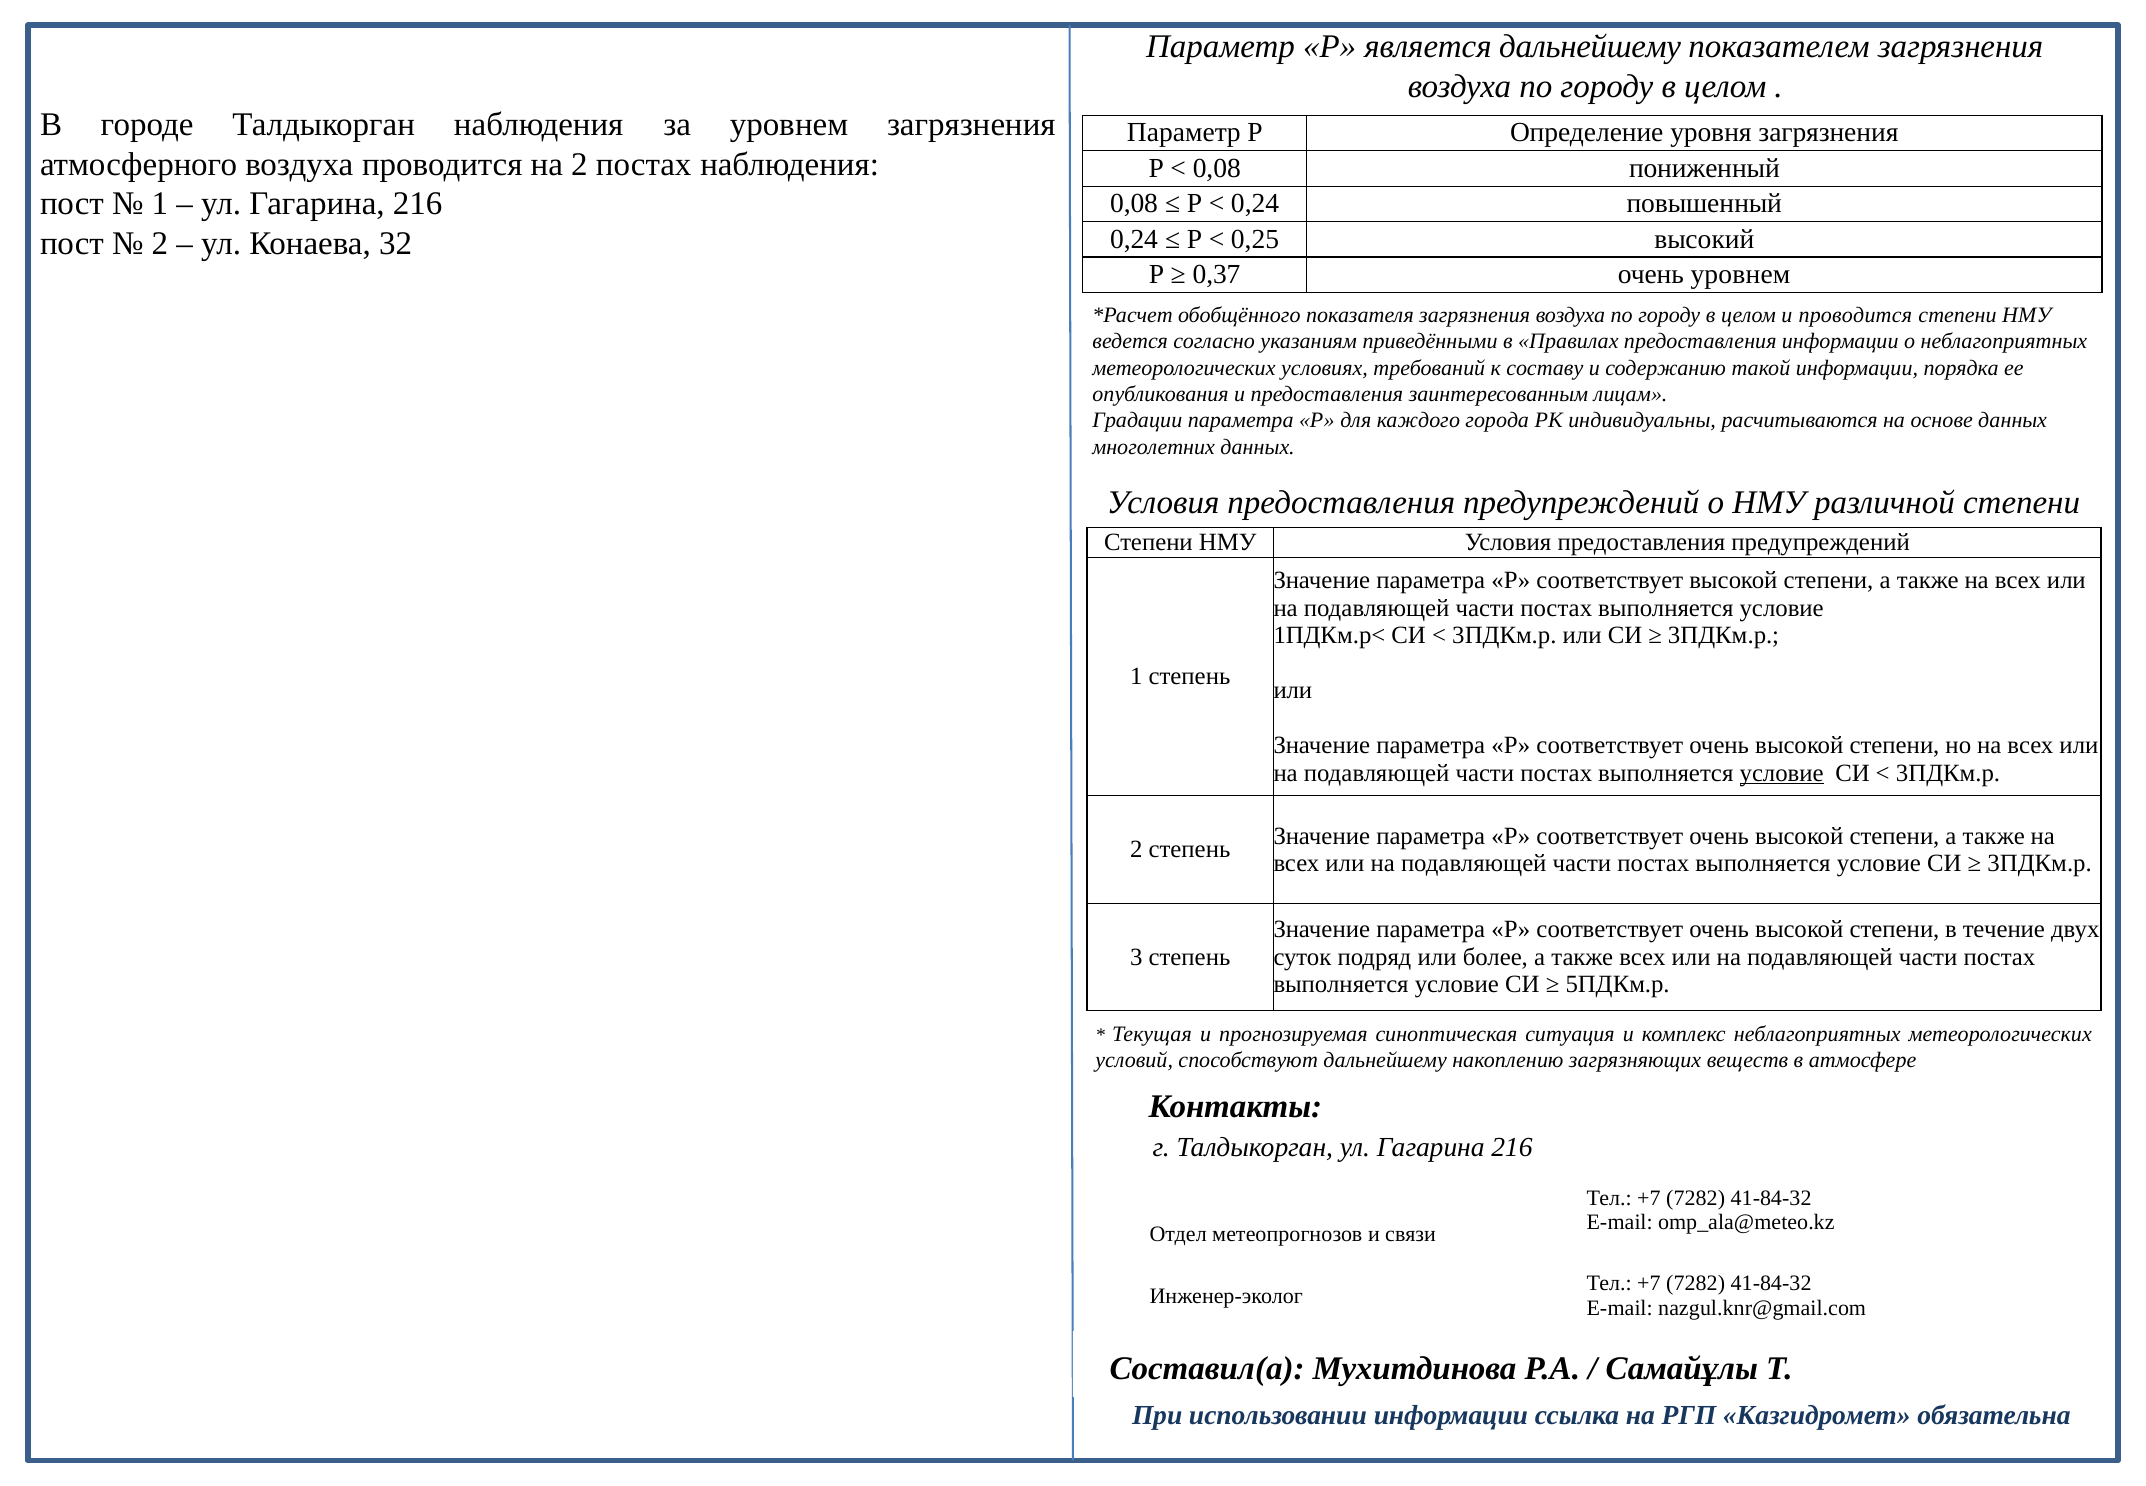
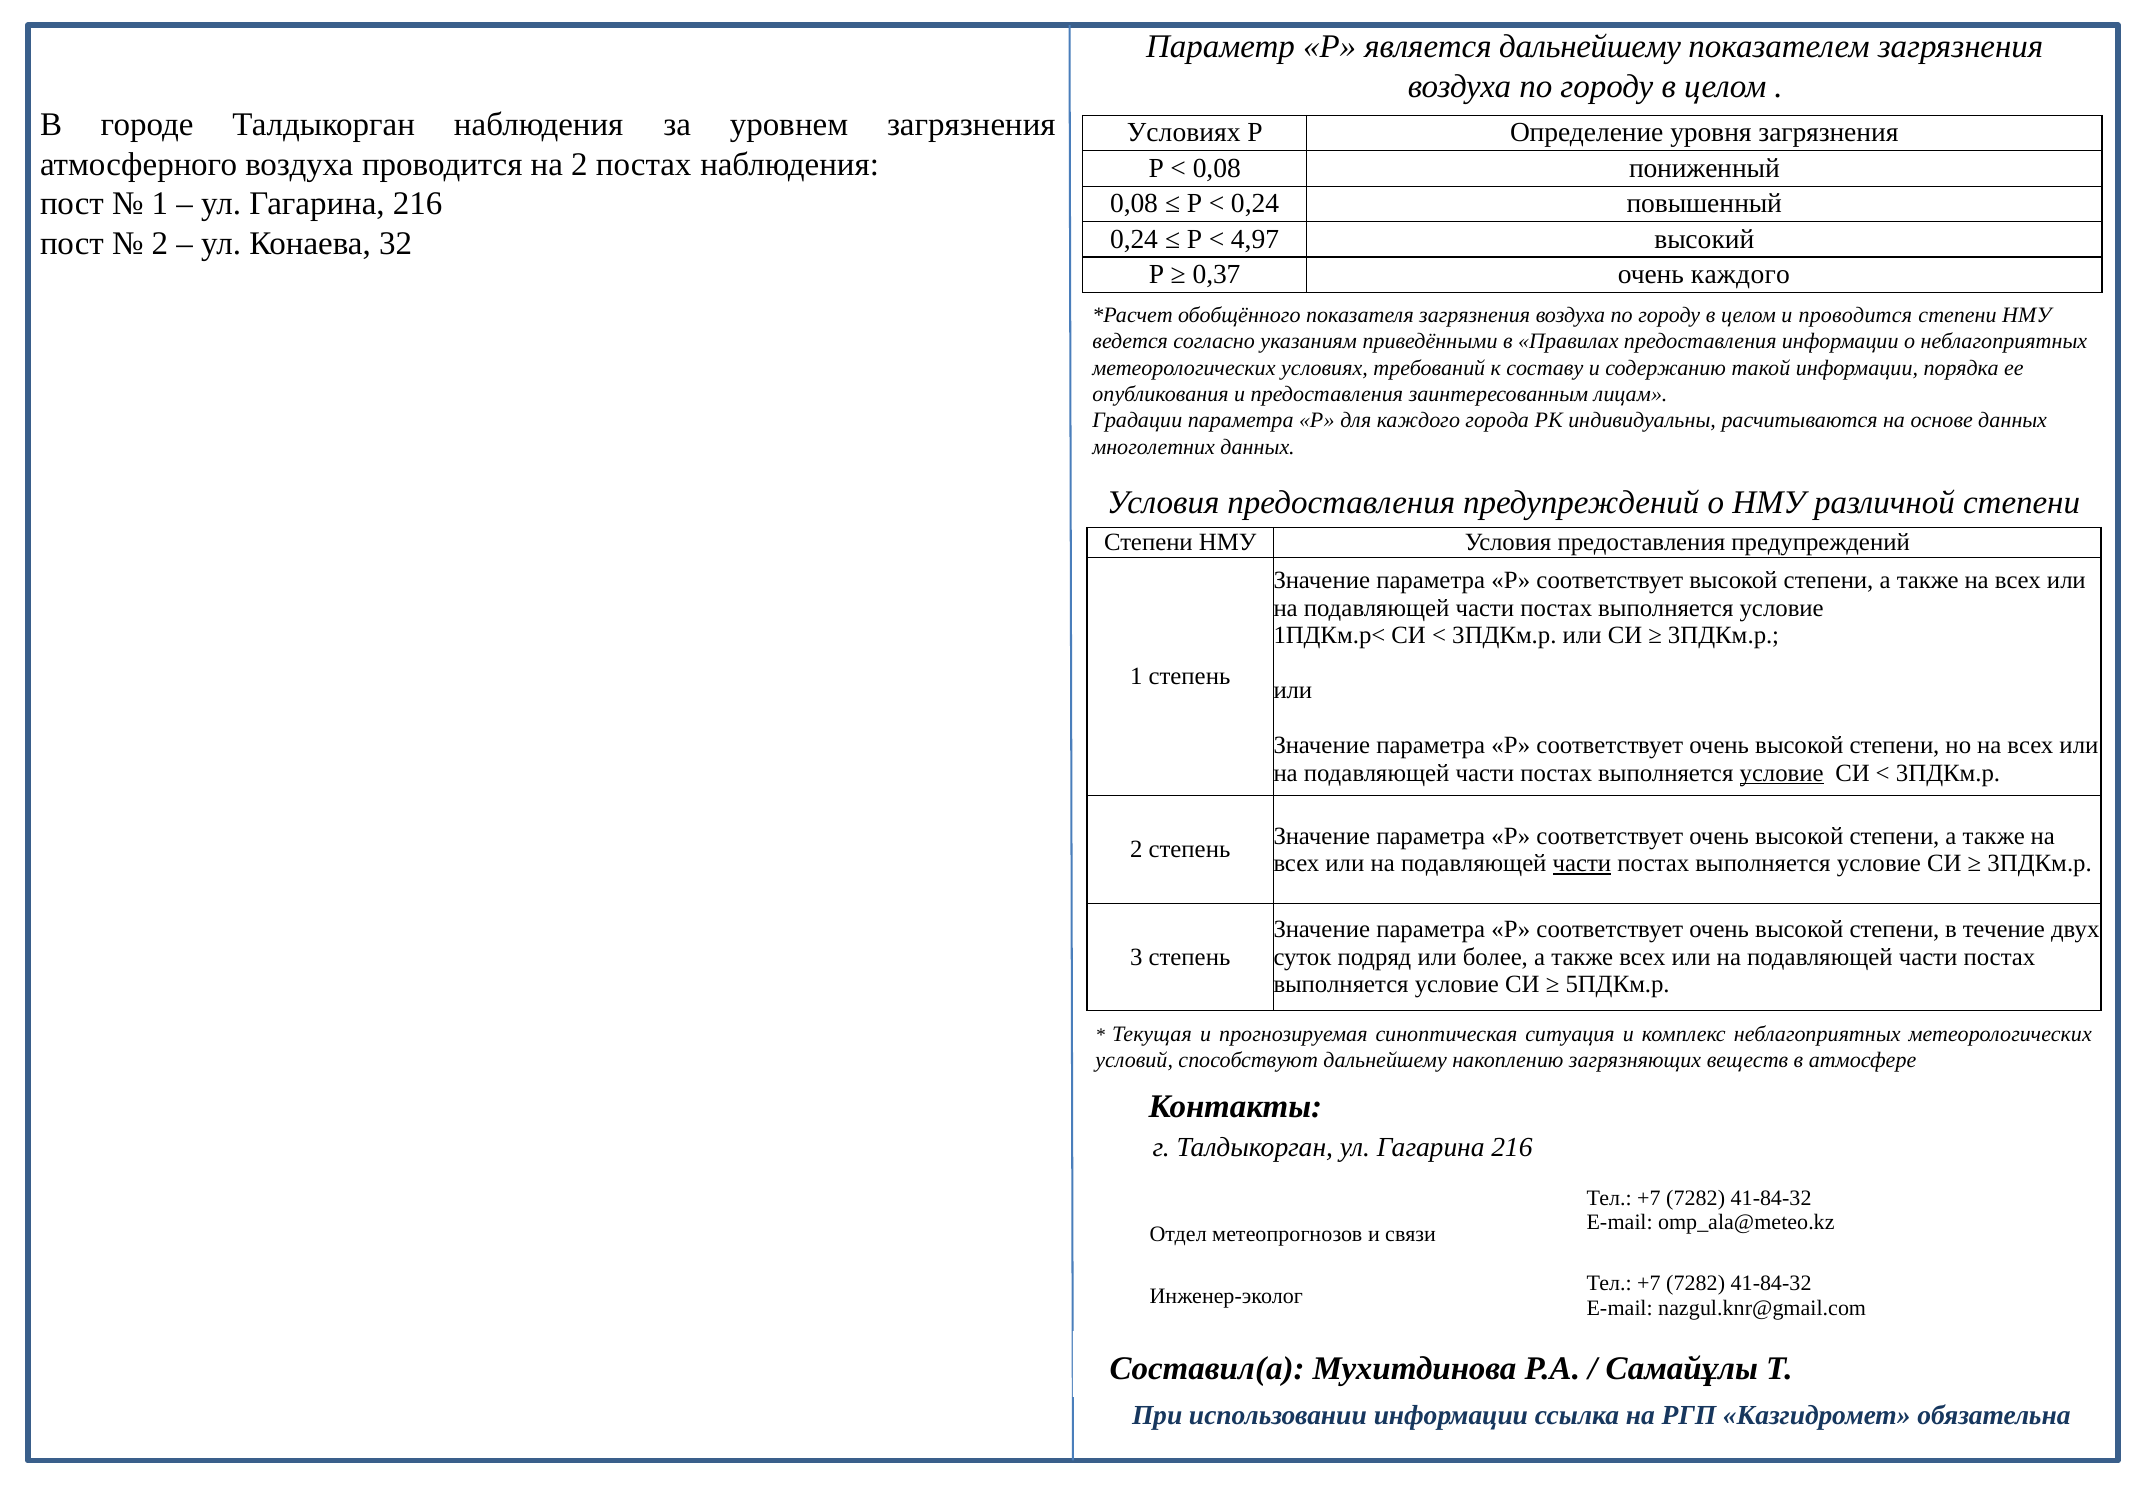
Параметр at (1184, 133): Параметр -> Условиях
0,25: 0,25 -> 4,97
очень уровнем: уровнем -> каждого
части at (1582, 863) underline: none -> present
